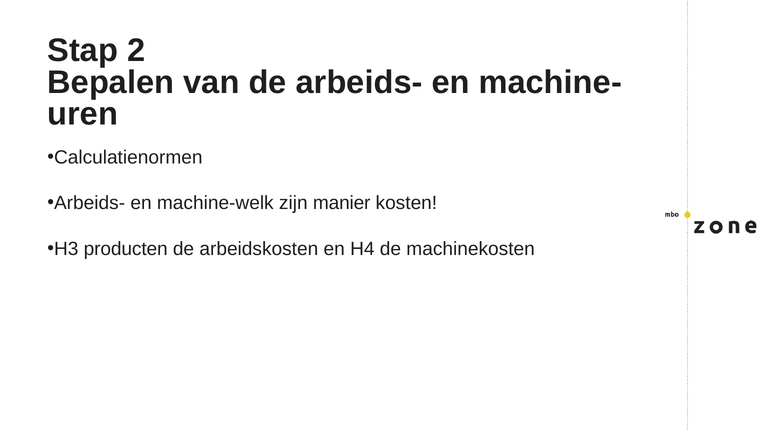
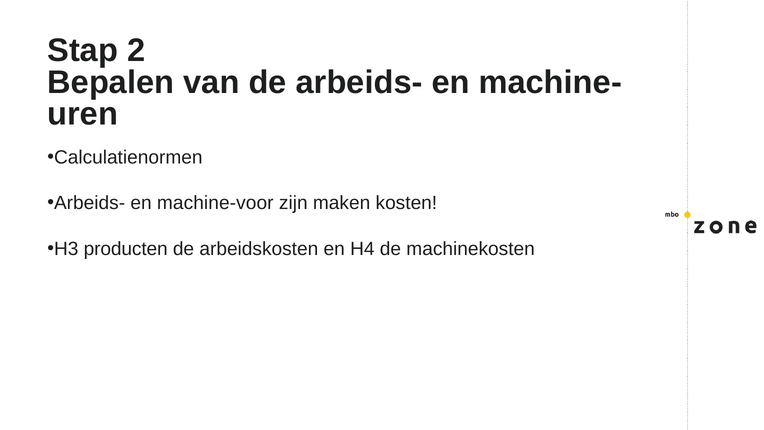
machine-welk: machine-welk -> machine-voor
manier: manier -> maken
